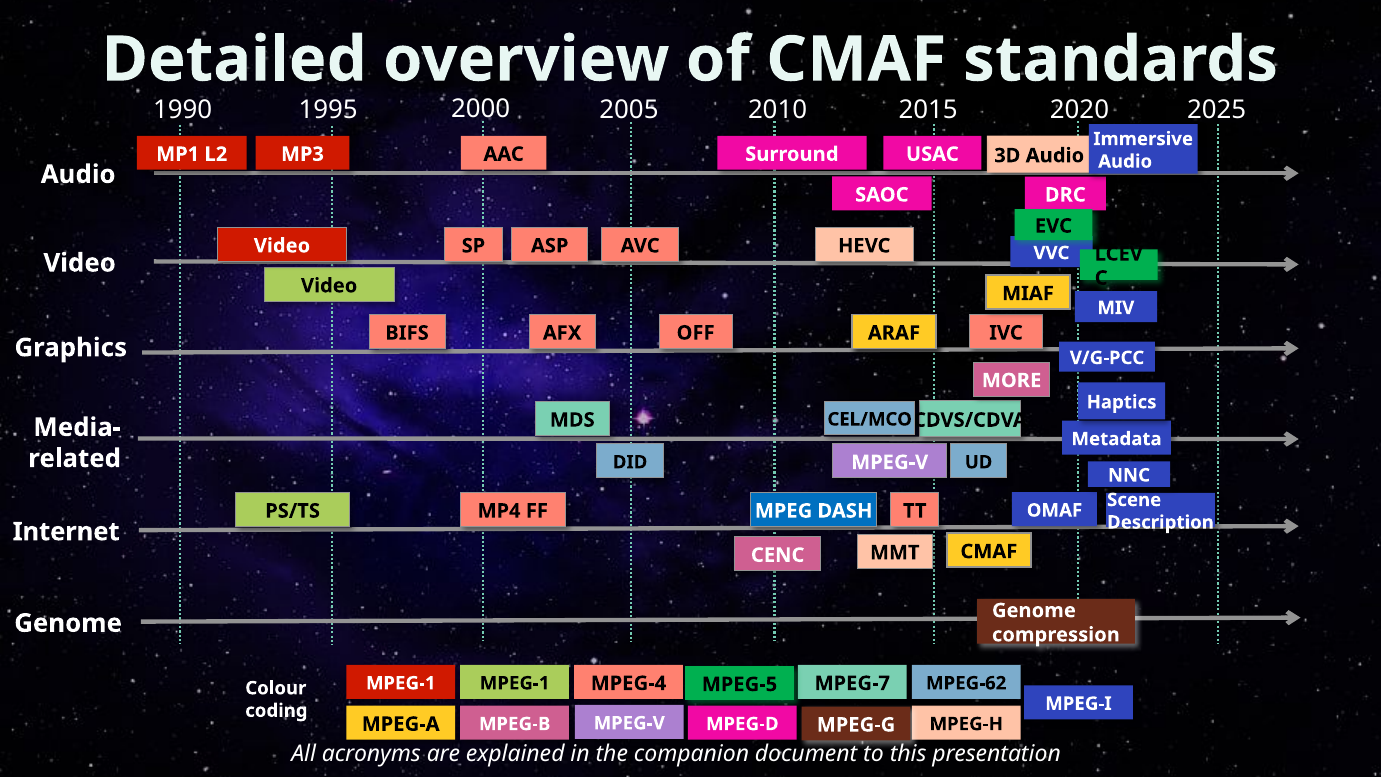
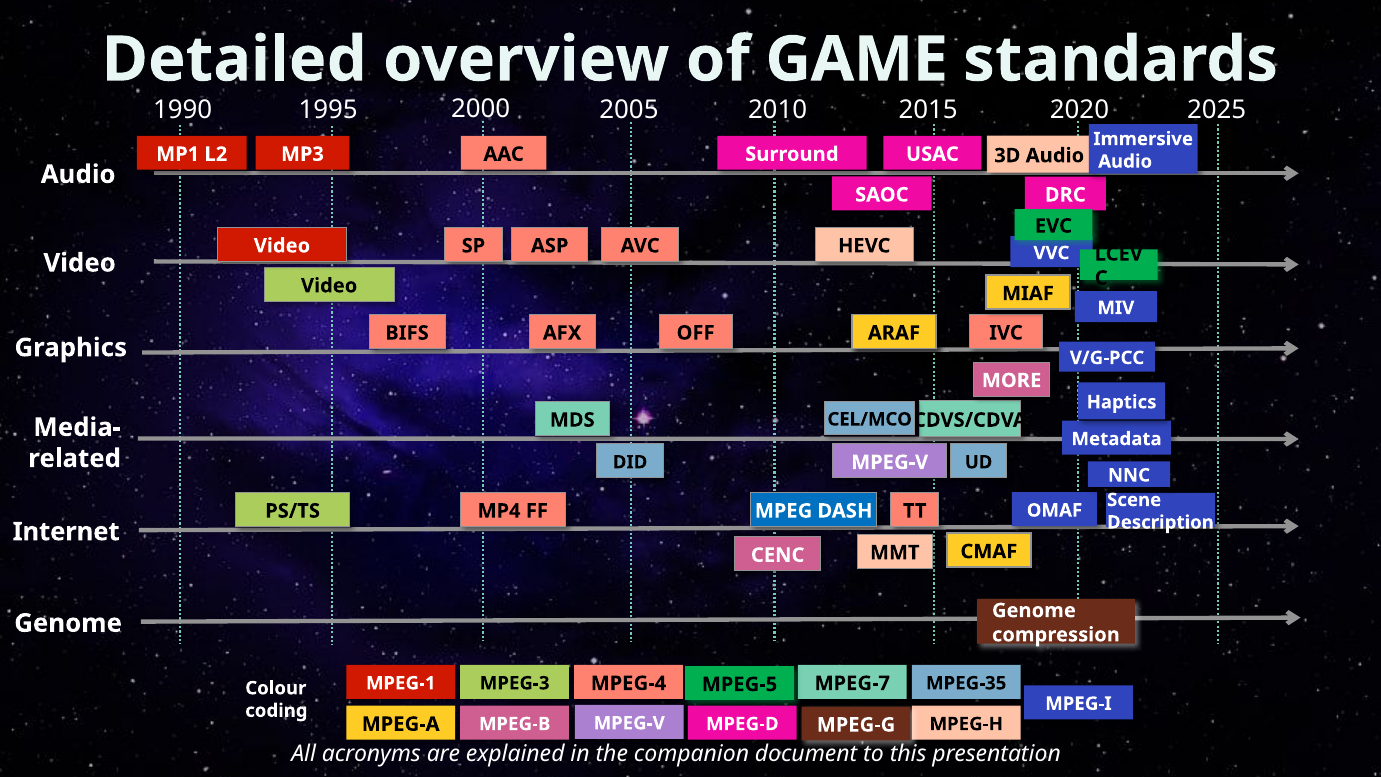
of CMAF: CMAF -> GAME
MPEG-1 MPEG-1: MPEG-1 -> MPEG-3
MPEG-62: MPEG-62 -> MPEG-35
